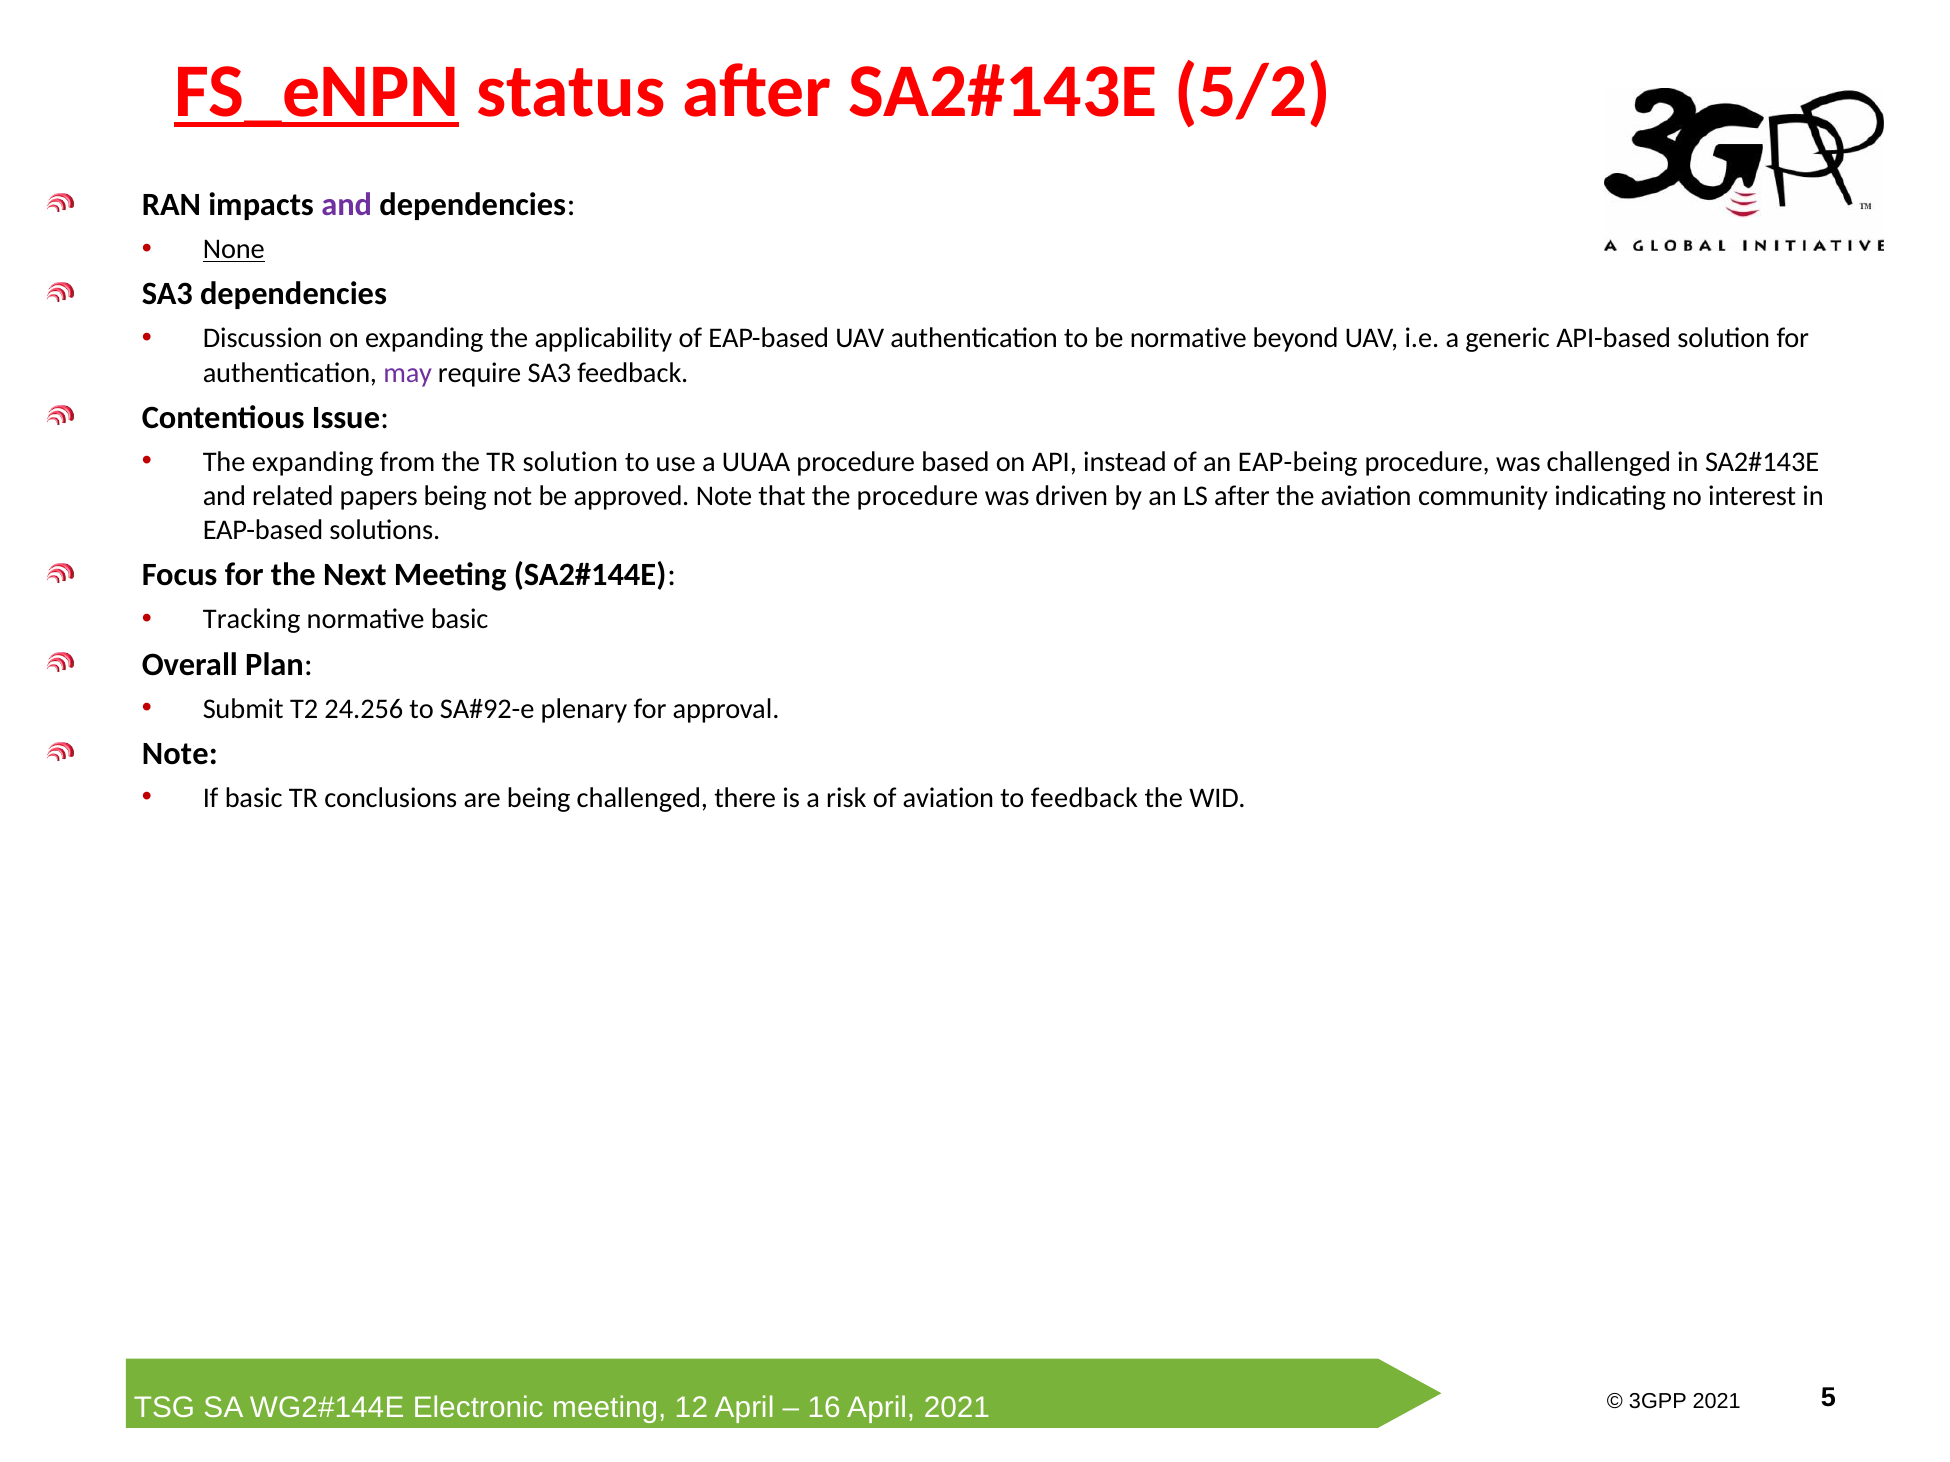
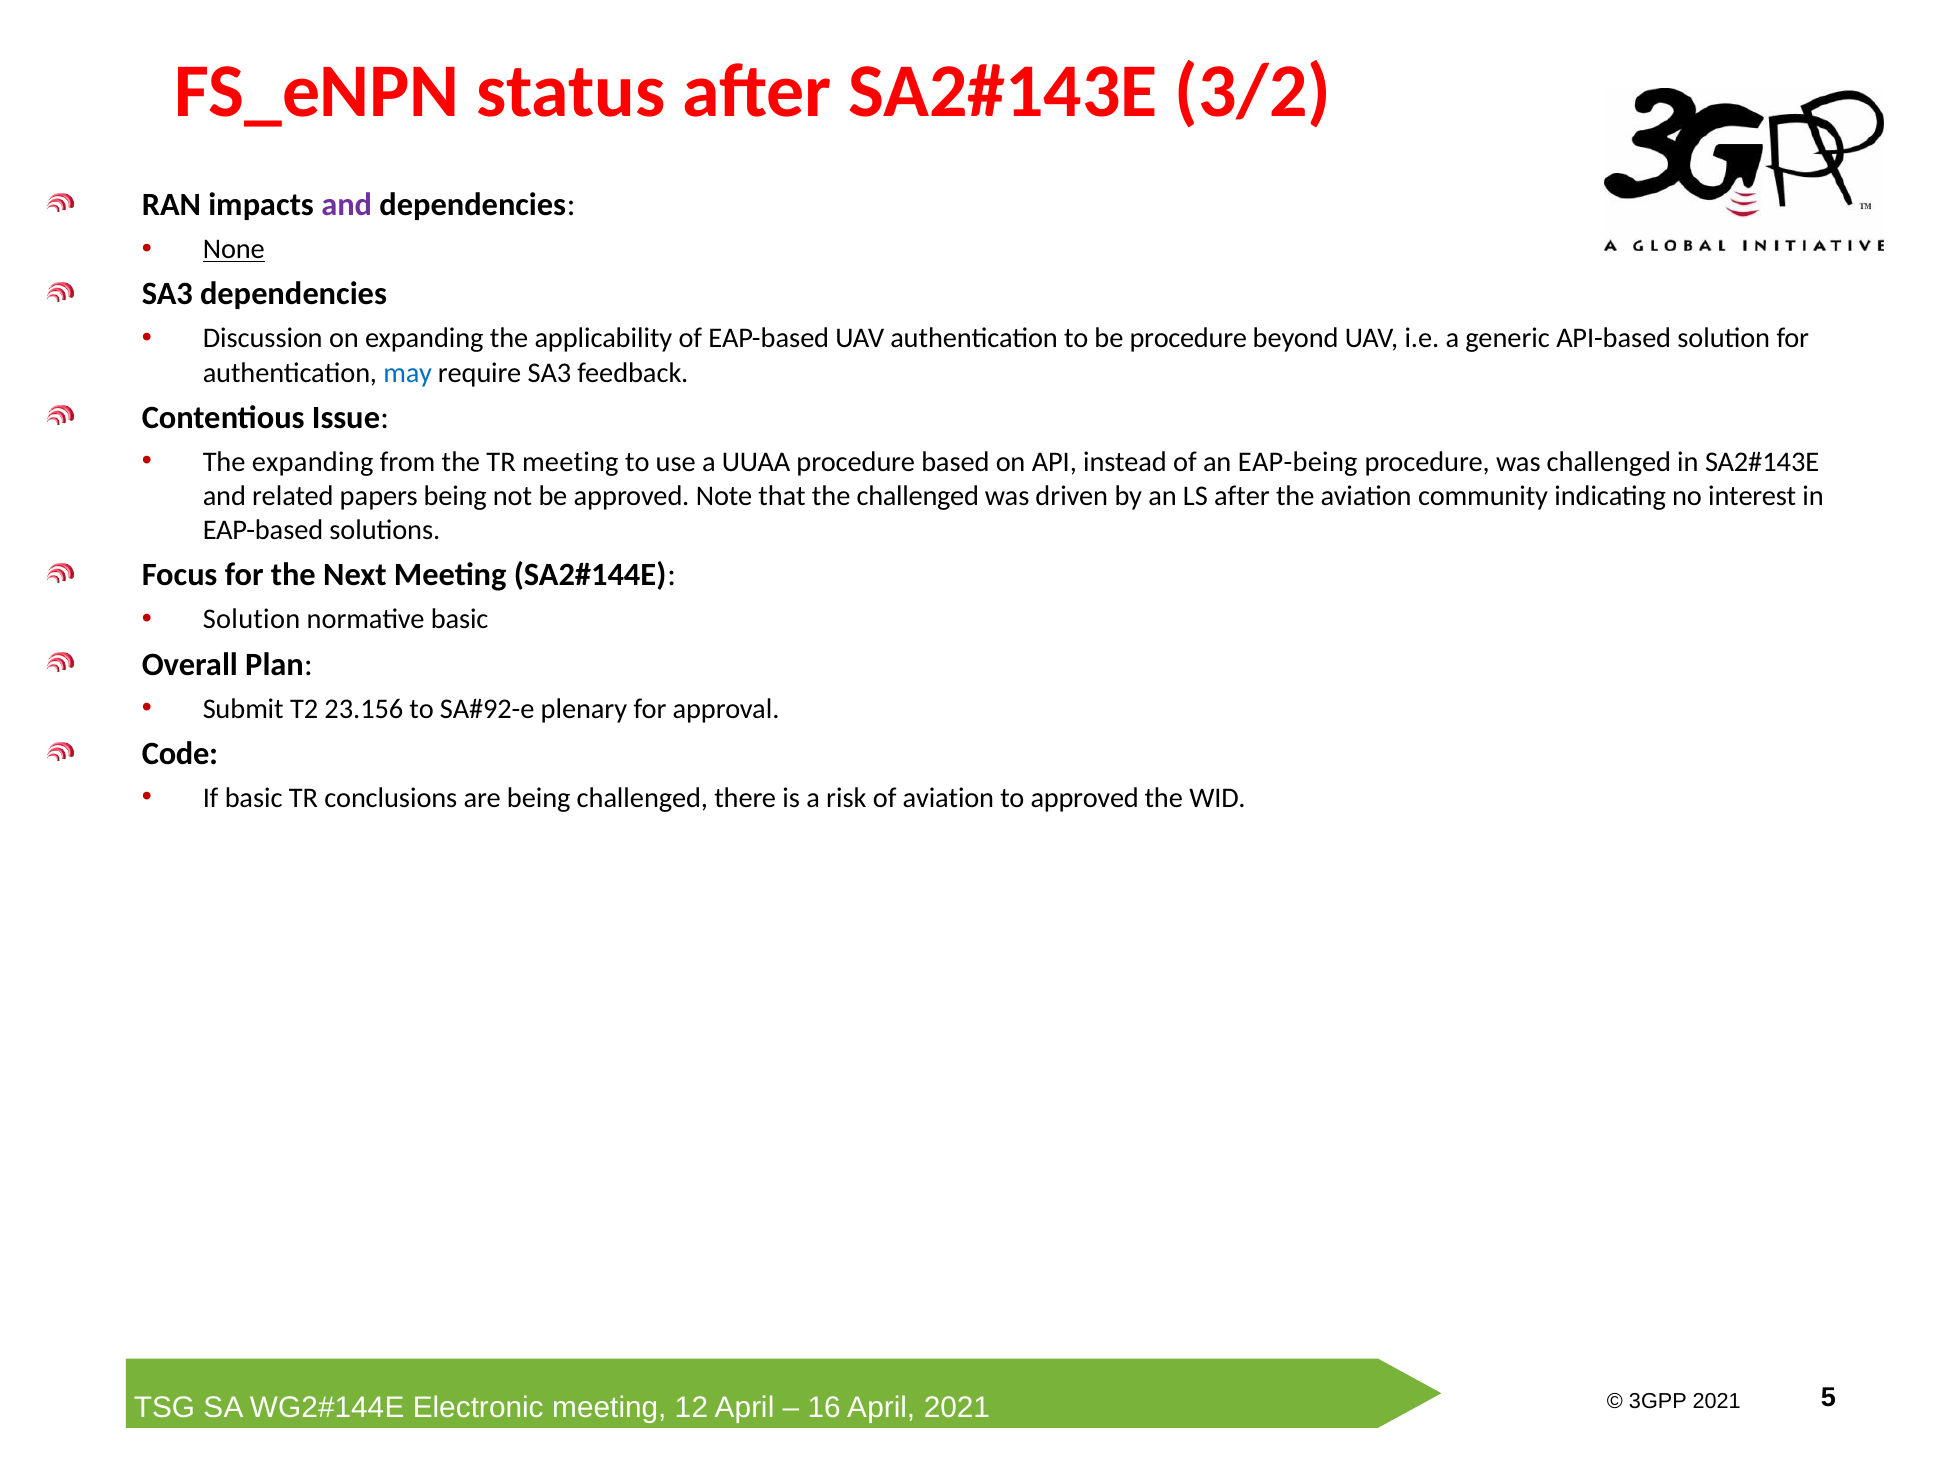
FS_eNPN underline: present -> none
5/2: 5/2 -> 3/2
be normative: normative -> procedure
may colour: purple -> blue
TR solution: solution -> meeting
the procedure: procedure -> challenged
Tracking at (252, 620): Tracking -> Solution
24.256: 24.256 -> 23.156
Note at (180, 754): Note -> Code
to feedback: feedback -> approved
